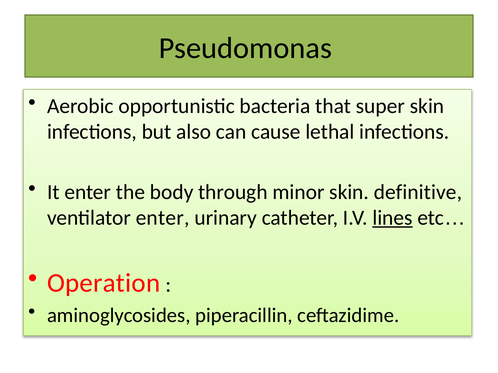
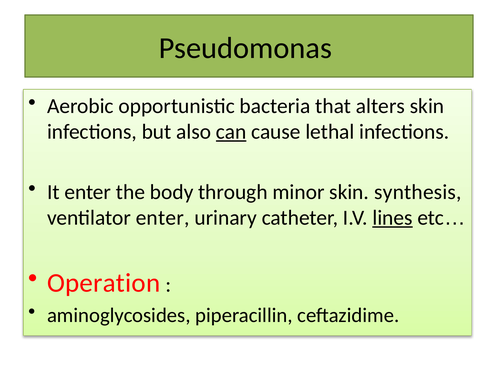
super: super -> alters
can underline: none -> present
definitive: definitive -> synthesis
